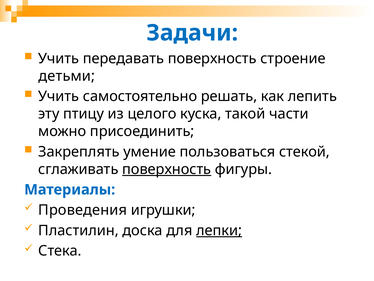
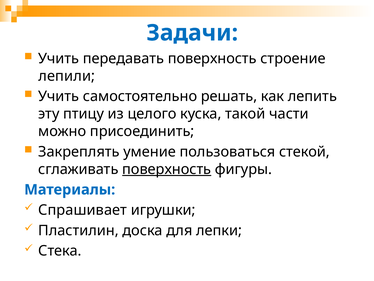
детьми: детьми -> лепили
Проведения: Проведения -> Спрашивает
лепки underline: present -> none
